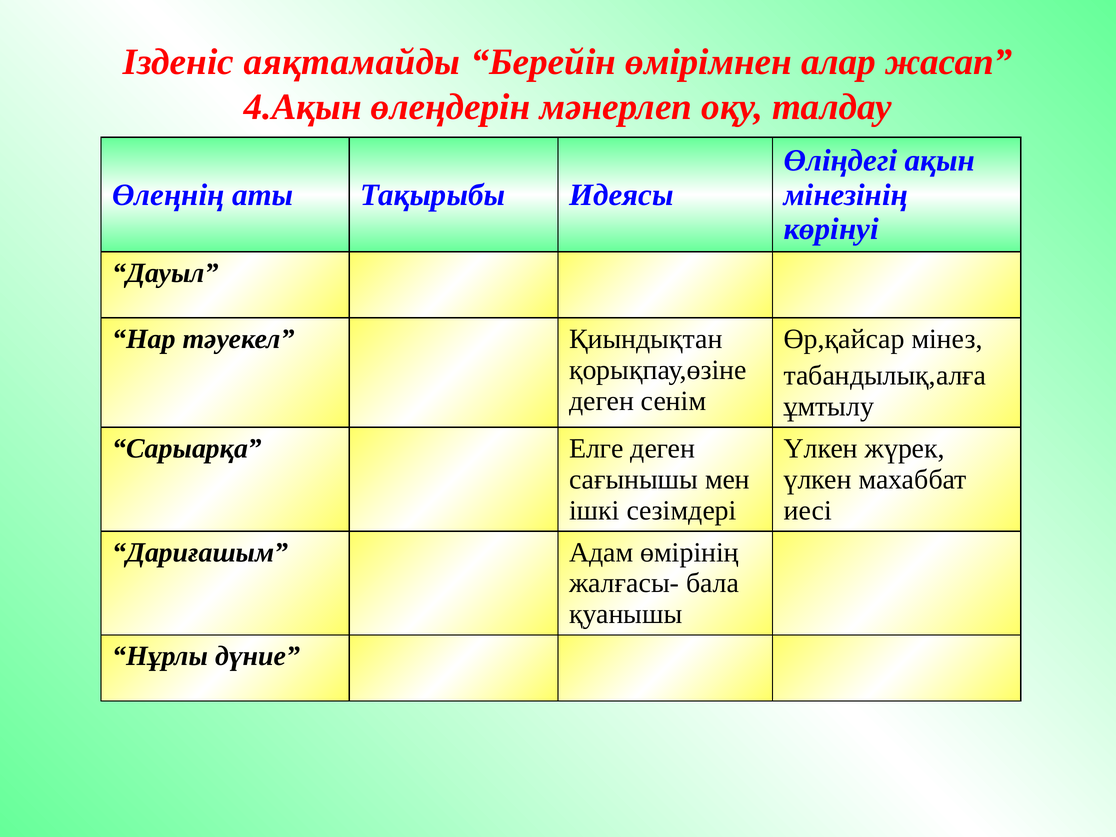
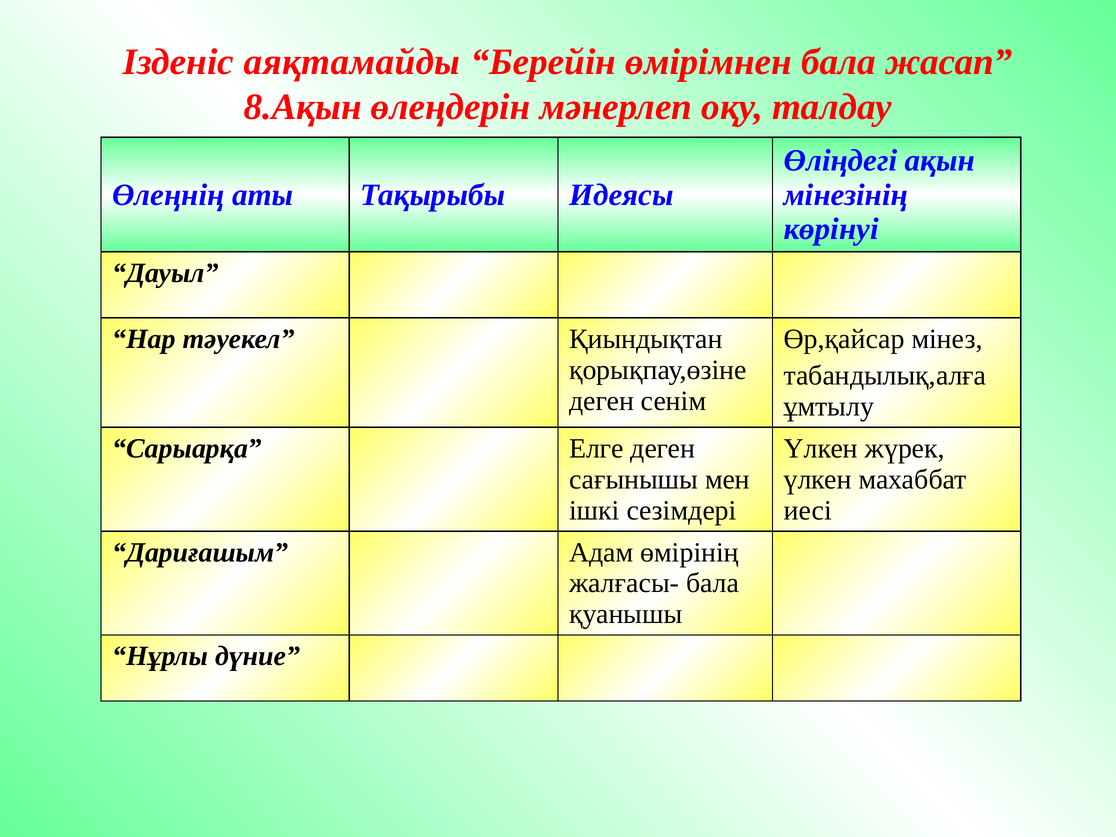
өмірімнен алар: алар -> бала
4.Ақын: 4.Ақын -> 8.Ақын
